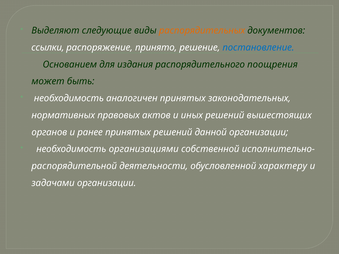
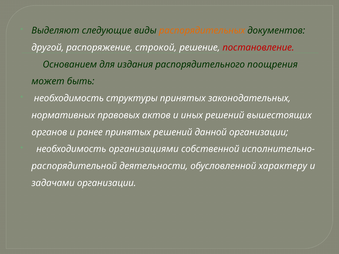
ссылки: ссылки -> другой
принято: принято -> строкой
постановление colour: blue -> red
аналогичен: аналогичен -> структуры
